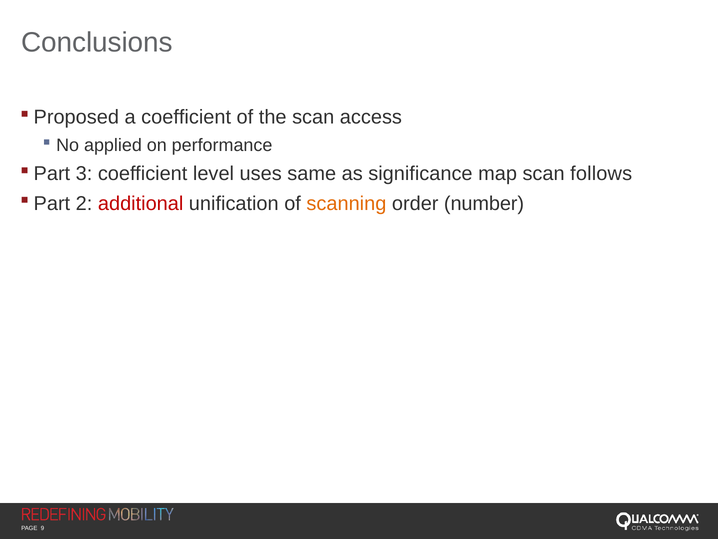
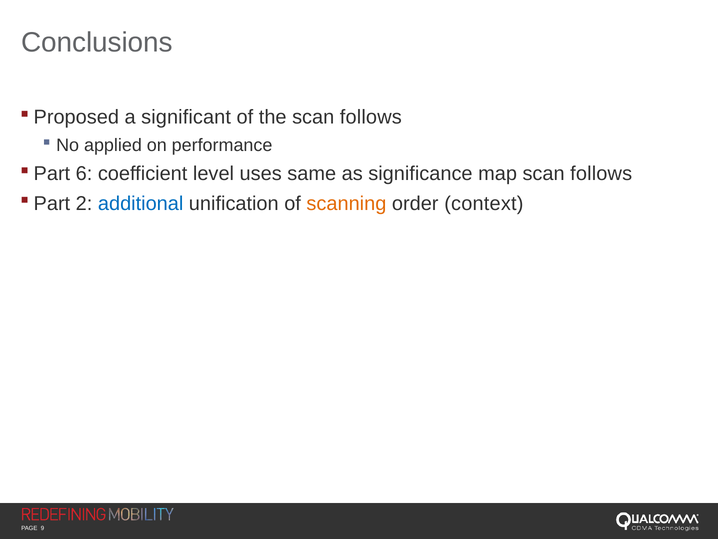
a coefficient: coefficient -> significant
the scan access: access -> follows
3: 3 -> 6
additional colour: red -> blue
number: number -> context
